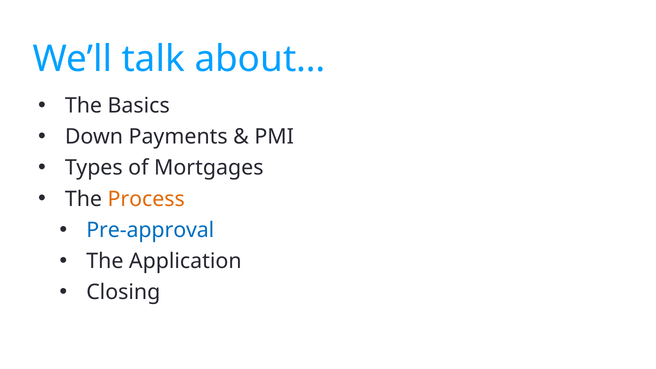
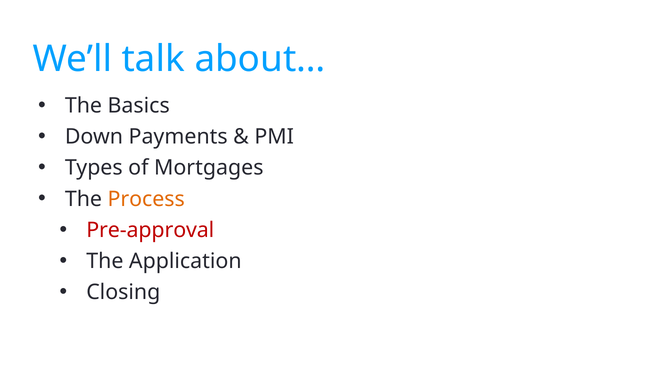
Pre-approval colour: blue -> red
